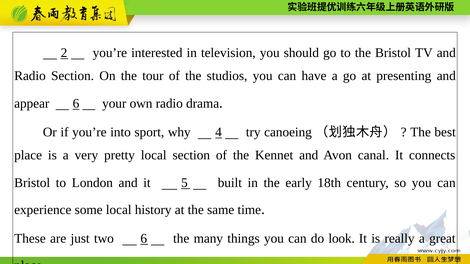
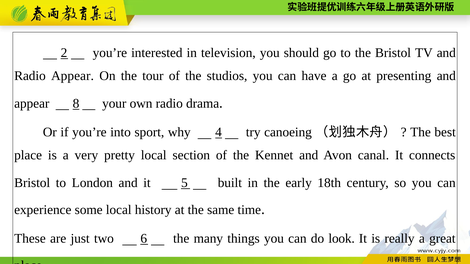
Radio Section: Section -> Appear
appear 6: 6 -> 8
